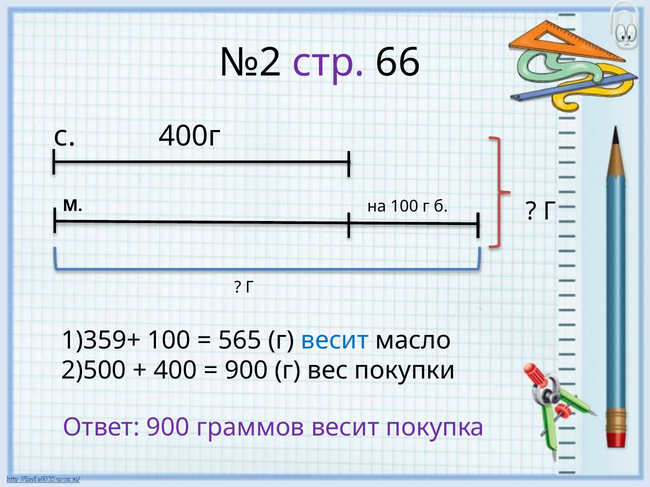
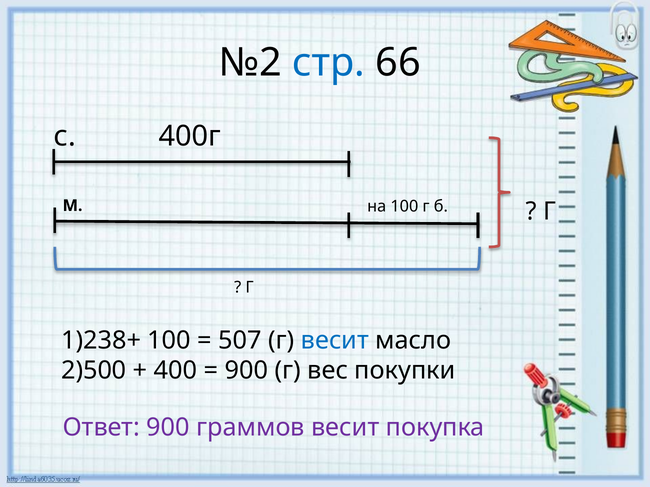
стр colour: purple -> blue
1)359+: 1)359+ -> 1)238+
565: 565 -> 507
